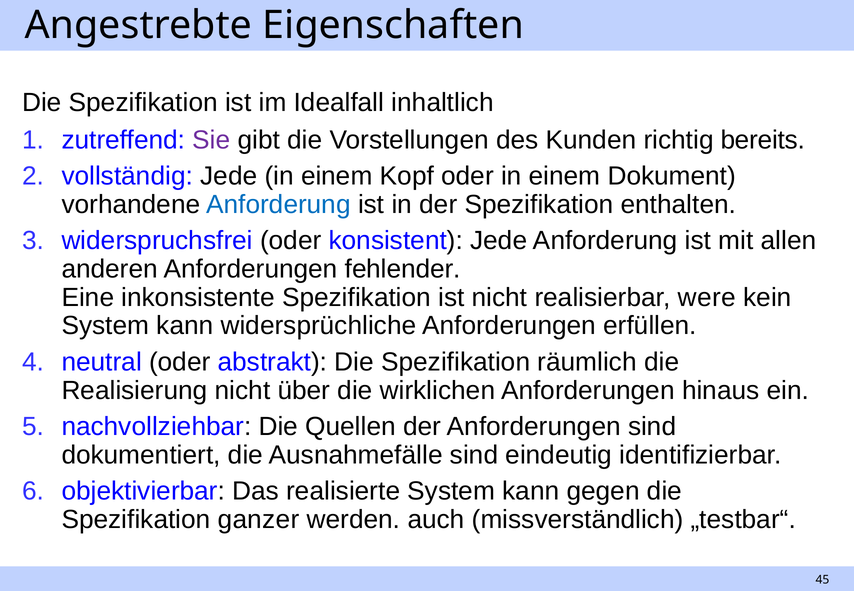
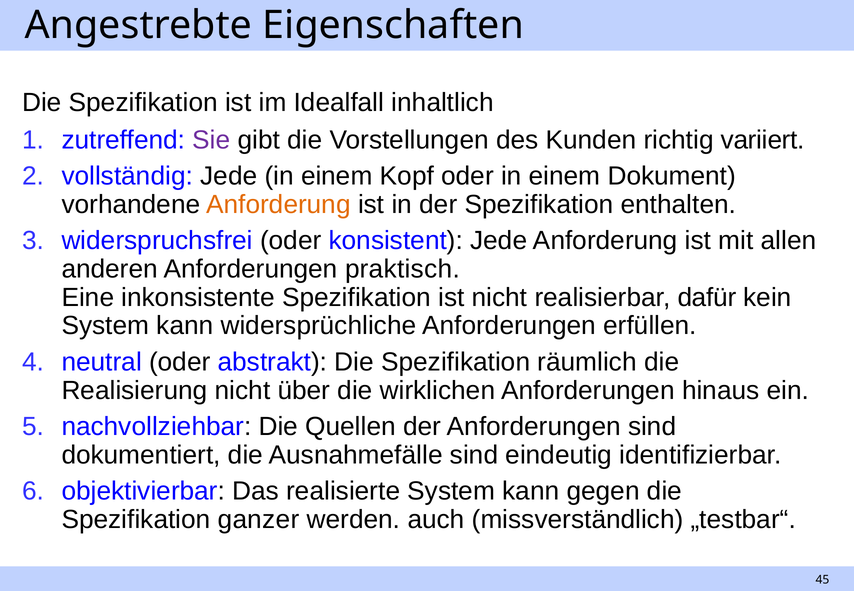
bereits: bereits -> variiert
Anforderung at (278, 205) colour: blue -> orange
fehlender: fehlender -> praktisch
were: were -> dafür
